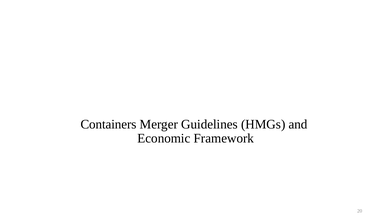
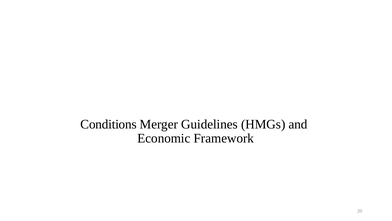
Containers: Containers -> Conditions
